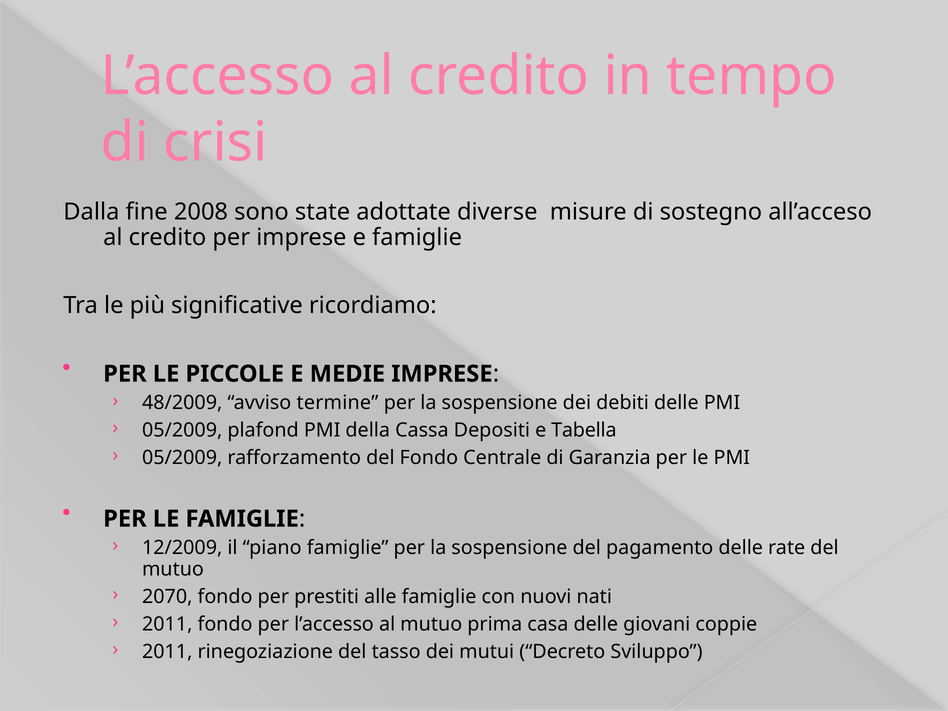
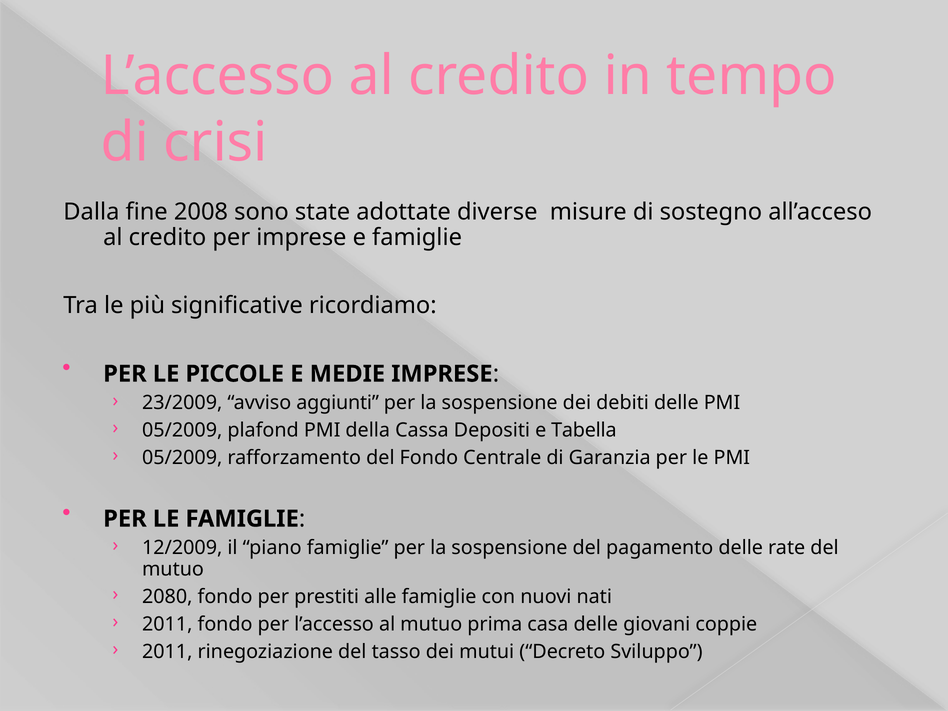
48/2009: 48/2009 -> 23/2009
termine: termine -> aggiunti
2070: 2070 -> 2080
